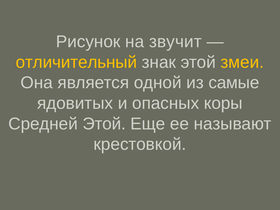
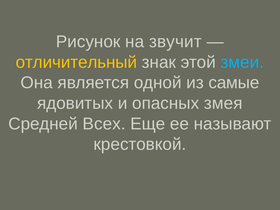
змеи colour: yellow -> light blue
коры: коры -> змея
Средней Этой: Этой -> Всех
